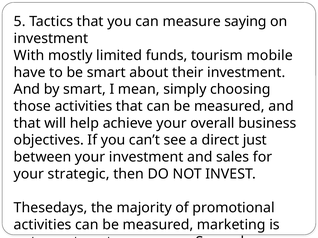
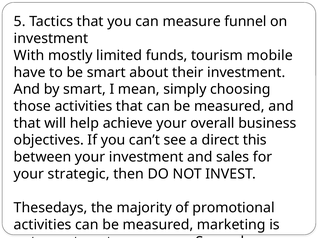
saying: saying -> funnel
just: just -> this
